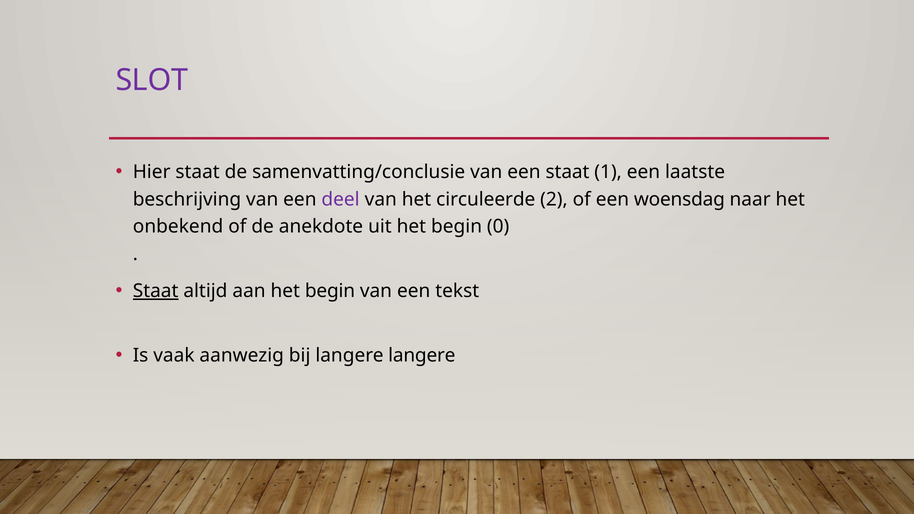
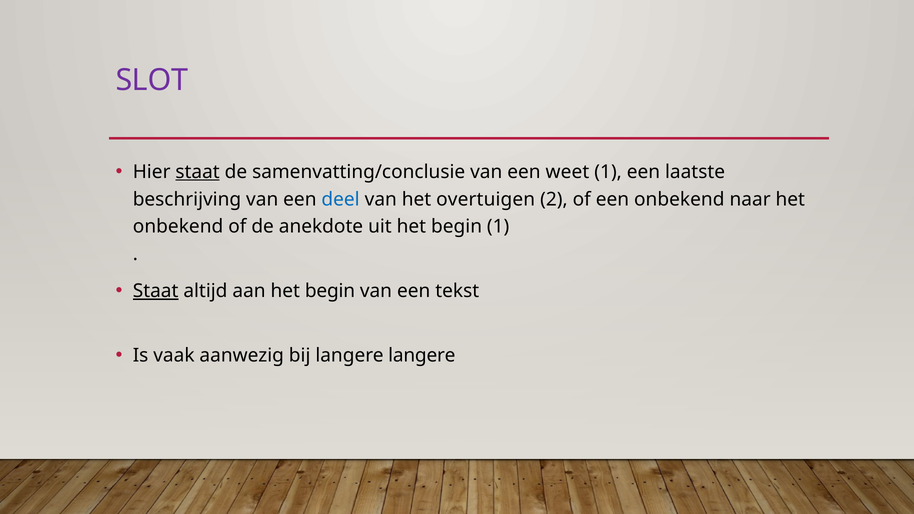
staat at (198, 172) underline: none -> present
een staat: staat -> weet
deel colour: purple -> blue
circuleerde: circuleerde -> overtuigen
een woensdag: woensdag -> onbekend
begin 0: 0 -> 1
